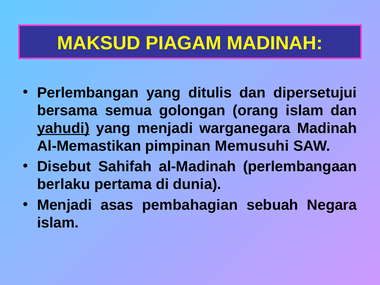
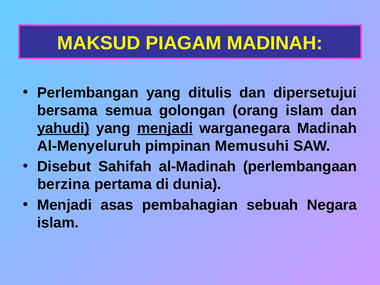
menjadi at (165, 128) underline: none -> present
Al-Memastikan: Al-Memastikan -> Al-Menyeluruh
berlaku: berlaku -> berzina
